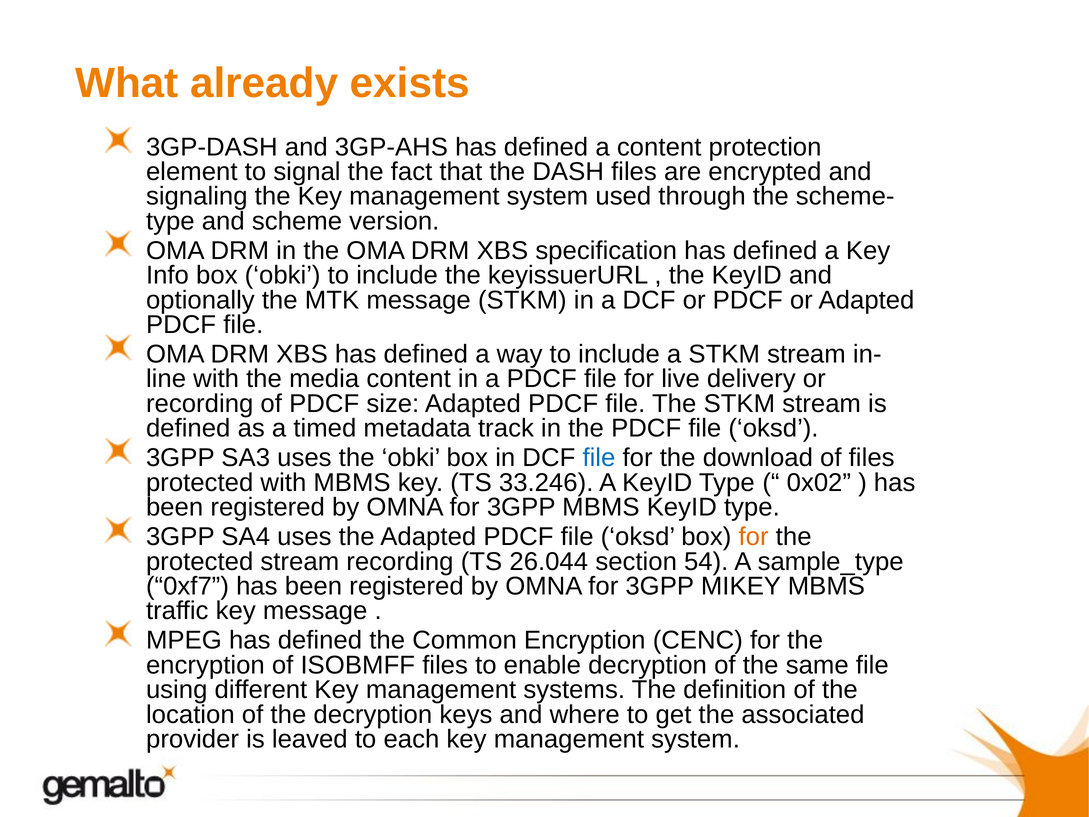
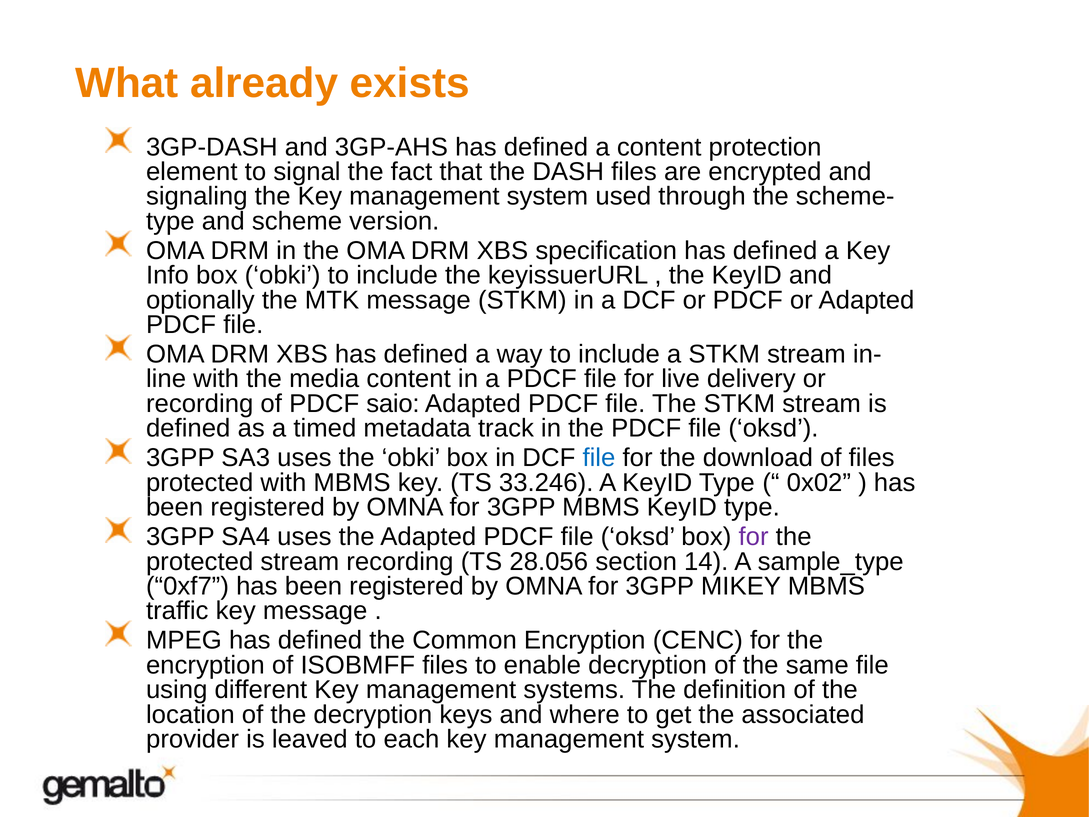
size: size -> saio
for at (754, 537) colour: orange -> purple
26.044: 26.044 -> 28.056
54: 54 -> 14
